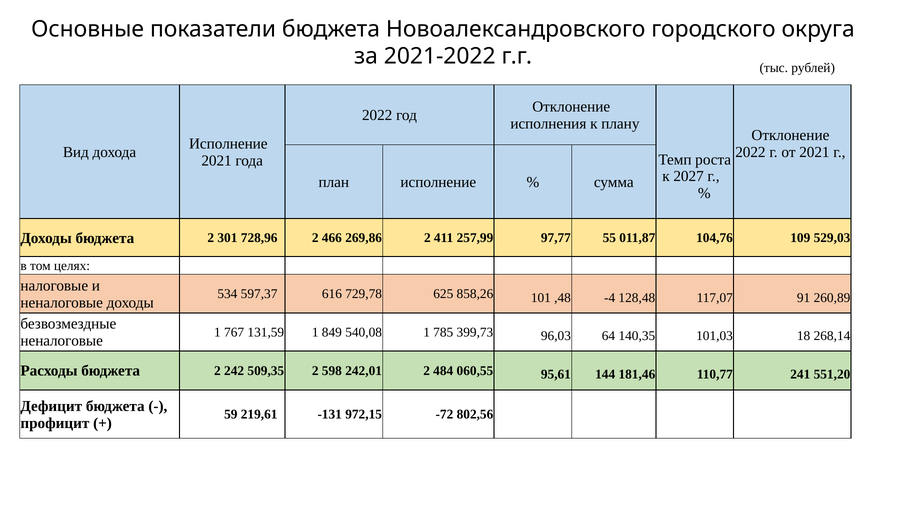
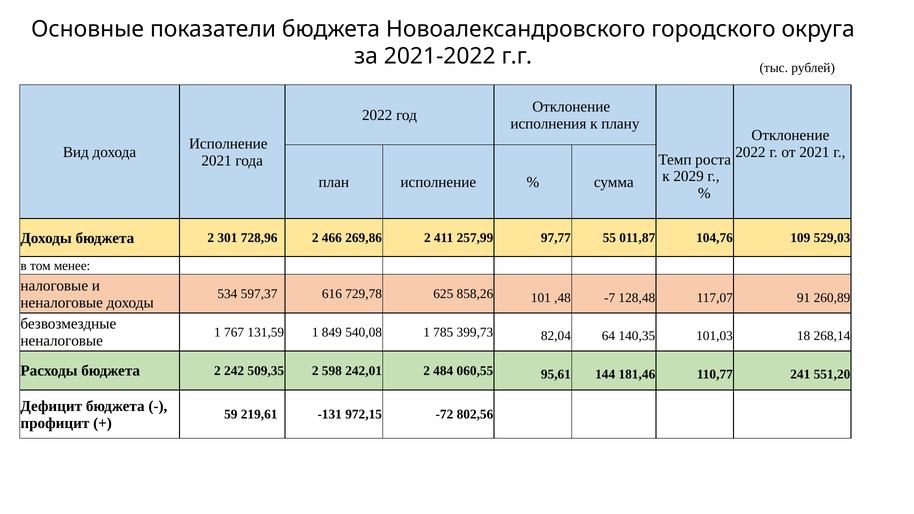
2027: 2027 -> 2029
целях: целях -> менее
-4: -4 -> -7
96,03: 96,03 -> 82,04
